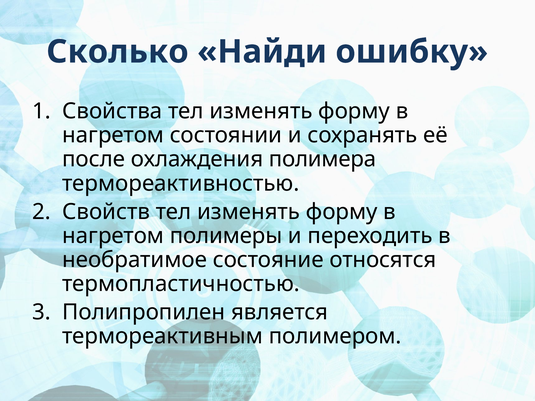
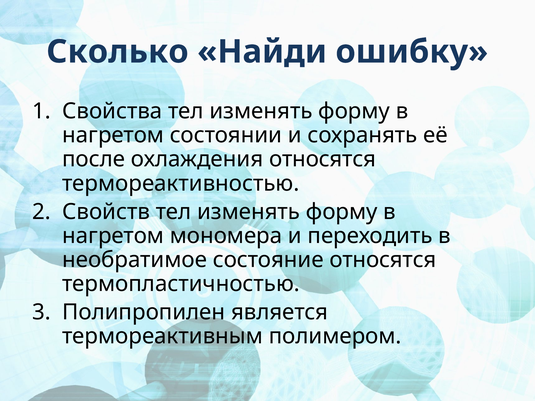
охлаждения полимера: полимера -> относятся
полимеры: полимеры -> мономера
